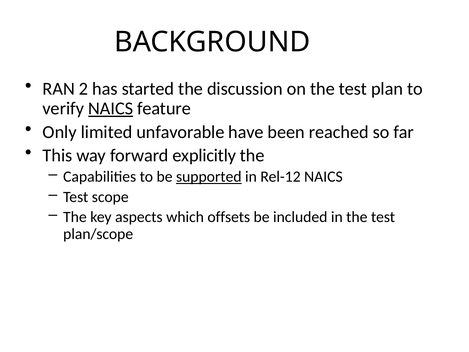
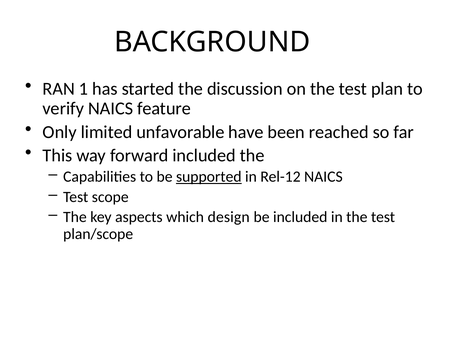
2: 2 -> 1
NAICS at (111, 108) underline: present -> none
forward explicitly: explicitly -> included
offsets: offsets -> design
